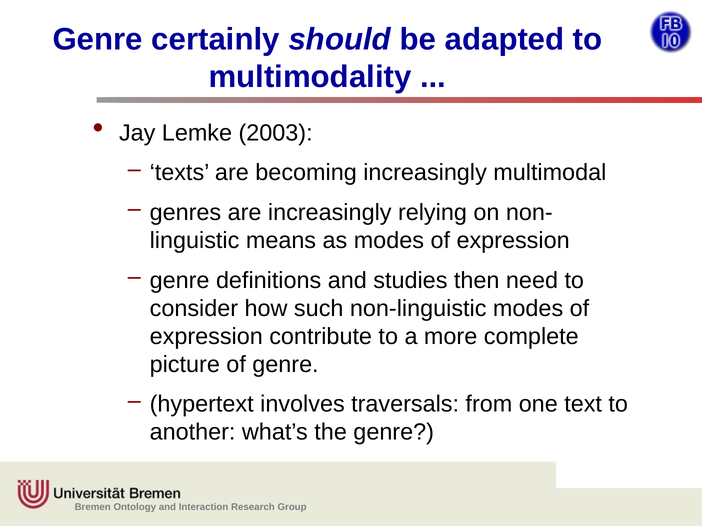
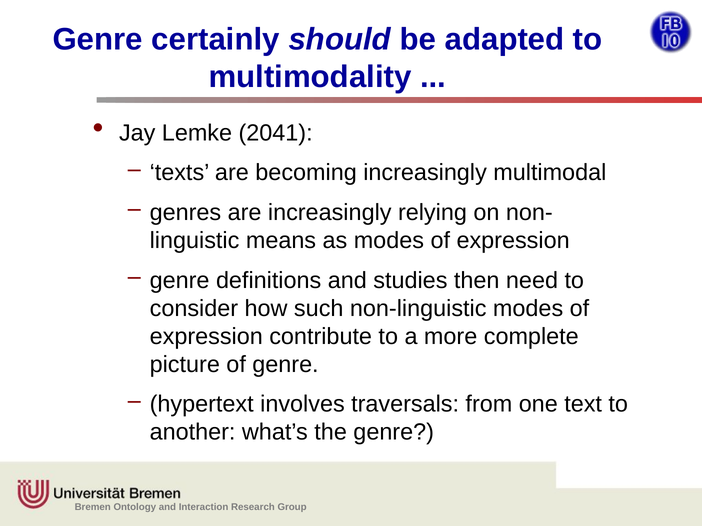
2003: 2003 -> 2041
